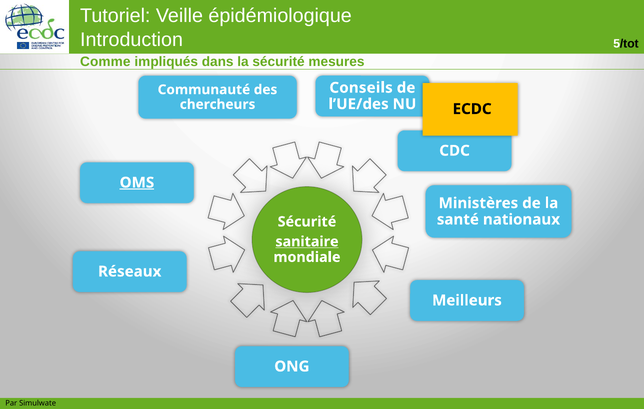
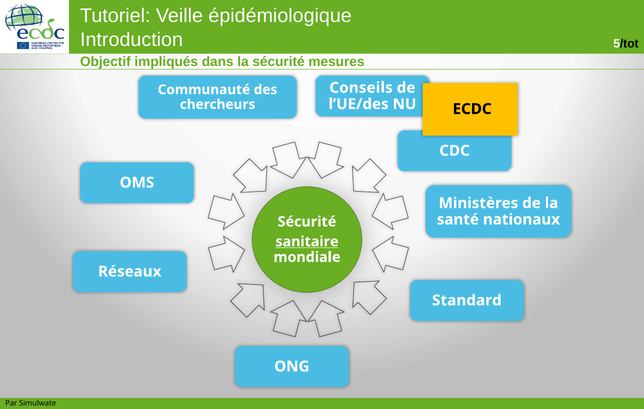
Comme: Comme -> Objectif
OMS underline: present -> none
Meilleurs: Meilleurs -> Standard
